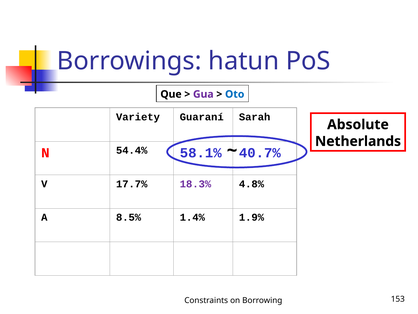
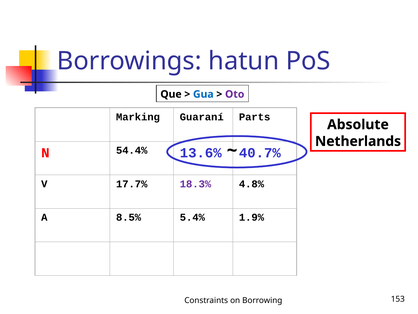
Gua colour: purple -> blue
Oto colour: blue -> purple
Variety: Variety -> Marking
Sarah: Sarah -> Parts
58.1%: 58.1% -> 13.6%
1.4%: 1.4% -> 5.4%
